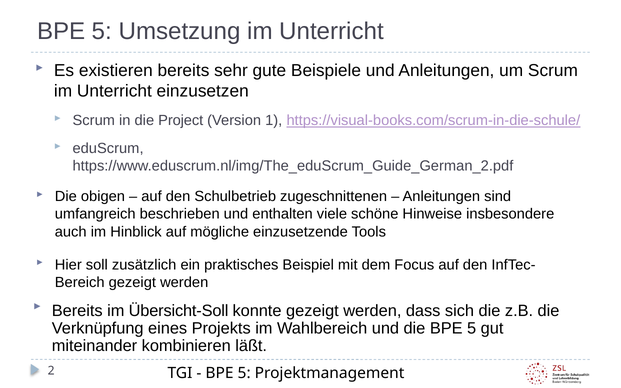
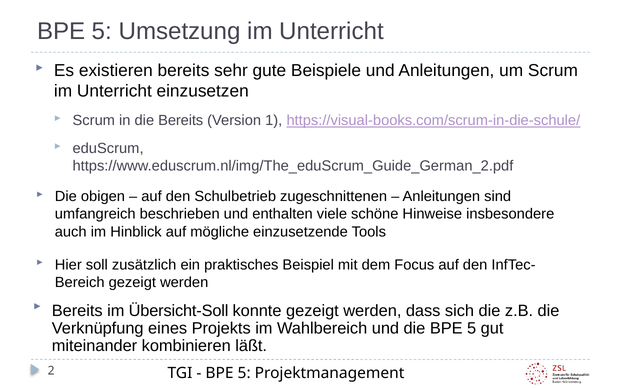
die Project: Project -> Bereits
